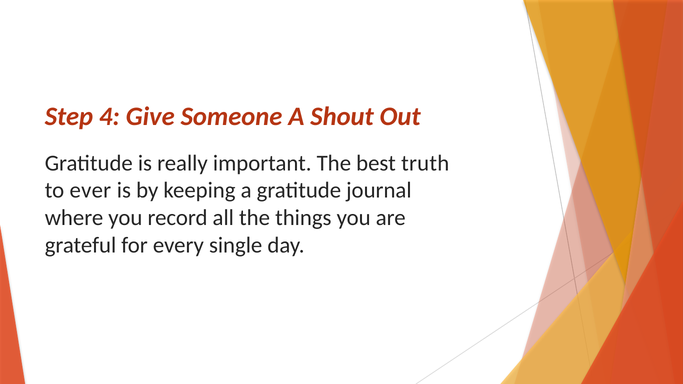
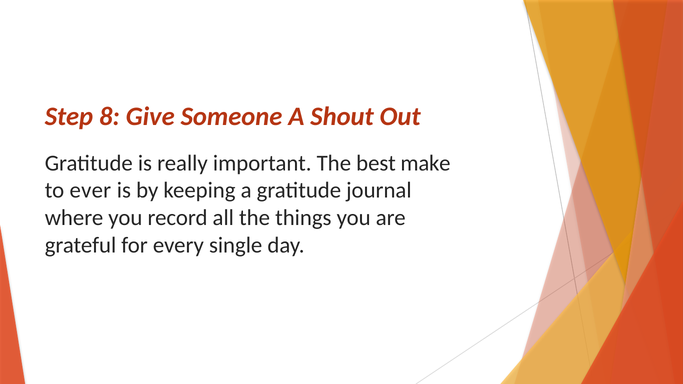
4: 4 -> 8
truth: truth -> make
